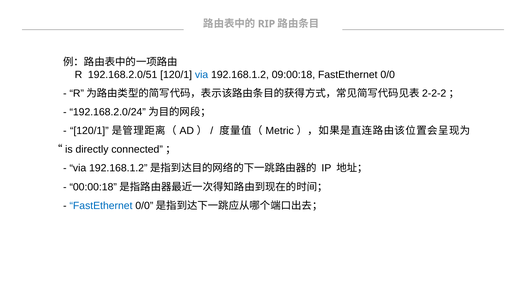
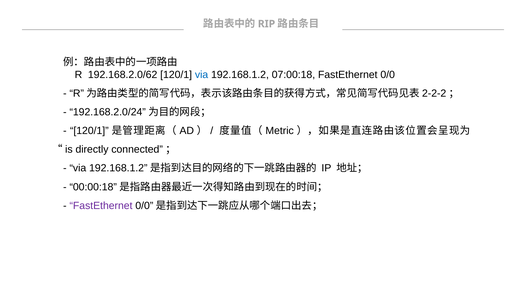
192.168.2.0/51: 192.168.2.0/51 -> 192.168.2.0/62
09:00:18: 09:00:18 -> 07:00:18
FastEthernet at (101, 206) colour: blue -> purple
